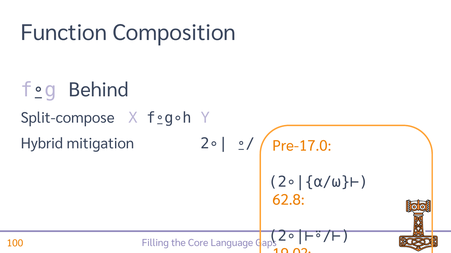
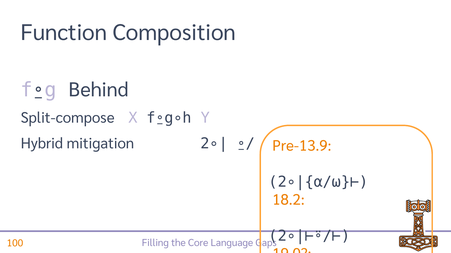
Pre-17.0: Pre-17.0 -> Pre-13.9
62.8: 62.8 -> 18.2
